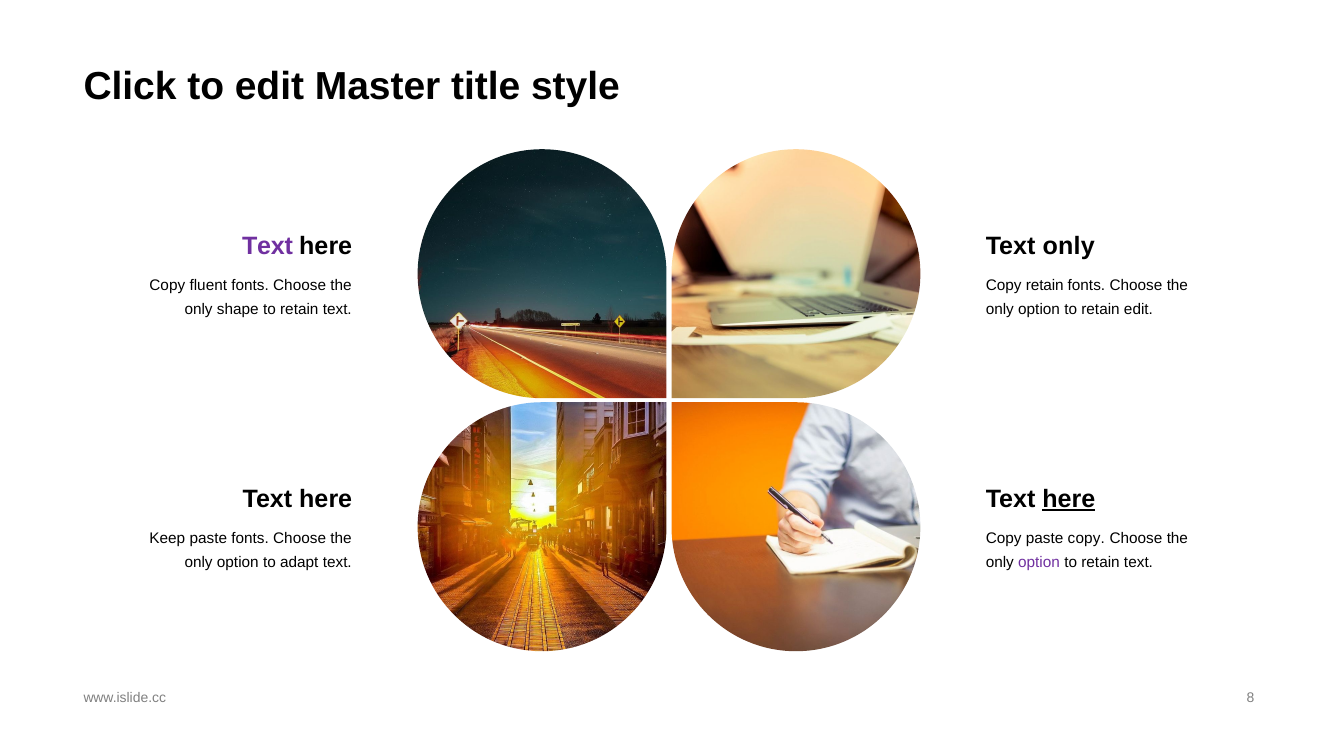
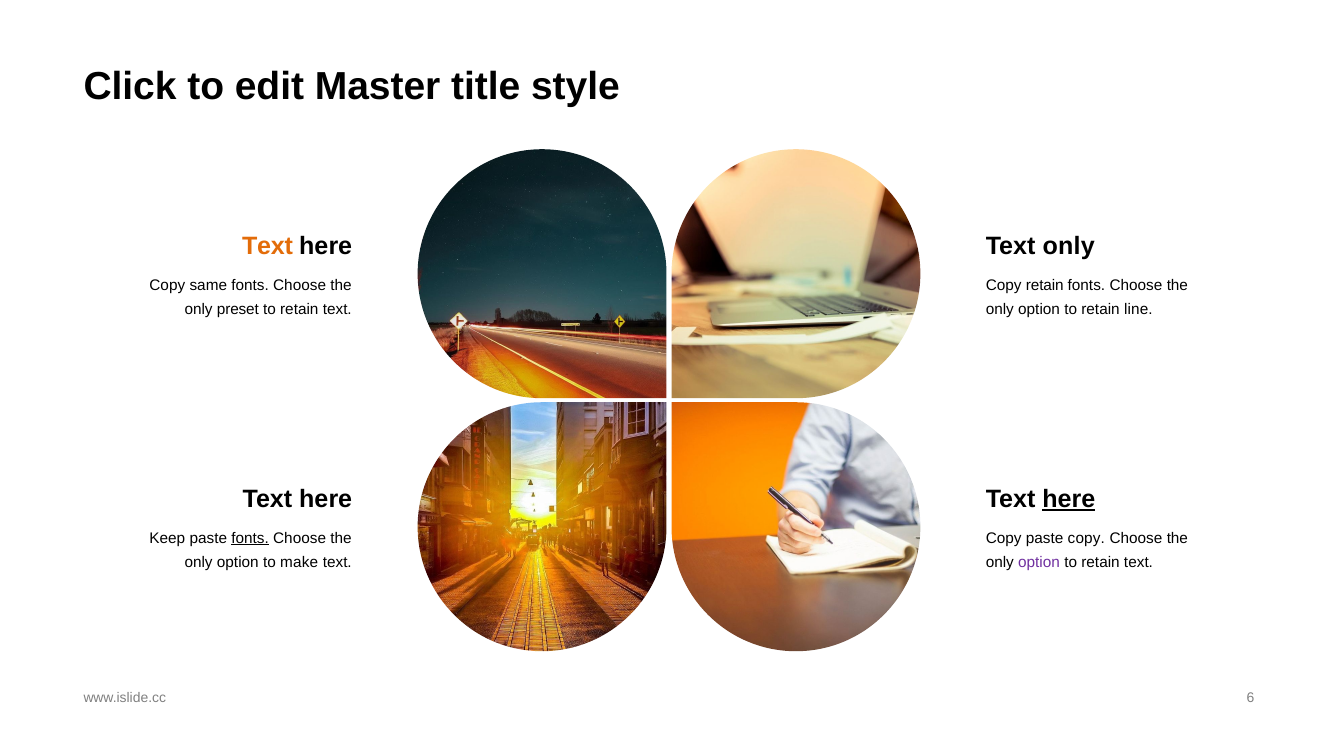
Text at (268, 246) colour: purple -> orange
fluent: fluent -> same
shape: shape -> preset
retain edit: edit -> line
fonts at (250, 538) underline: none -> present
adapt: adapt -> make
8: 8 -> 6
